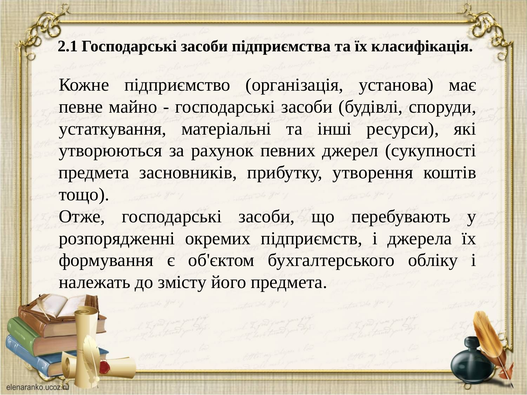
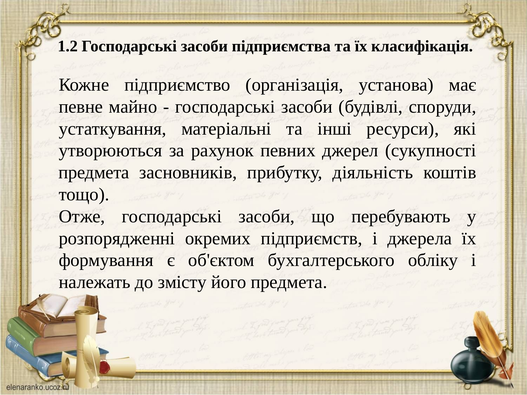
2.1: 2.1 -> 1.2
утворення: утворення -> діяльність
